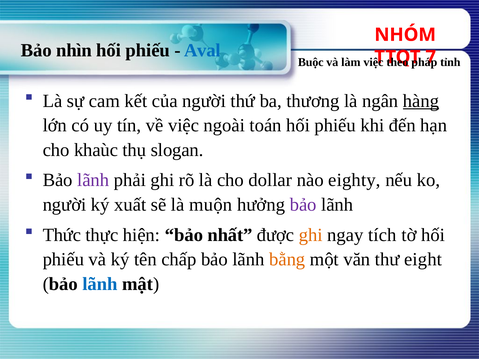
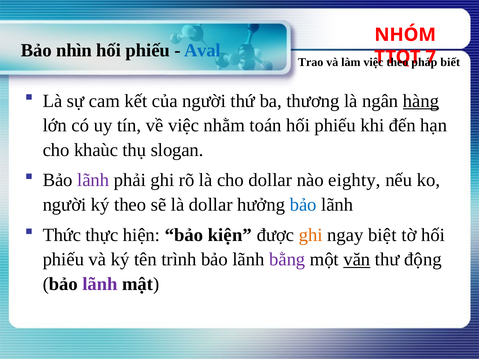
Buộc: Buộc -> Trao
tỉnh: tỉnh -> biết
ngoài: ngoài -> nhằm
ký xuất: xuất -> theo
là muộn: muộn -> dollar
bảo at (303, 205) colour: purple -> blue
nhất: nhất -> kiện
tích: tích -> biệt
chấp: chấp -> trình
bằng colour: orange -> purple
văn underline: none -> present
eight: eight -> động
lãnh at (100, 284) colour: blue -> purple
